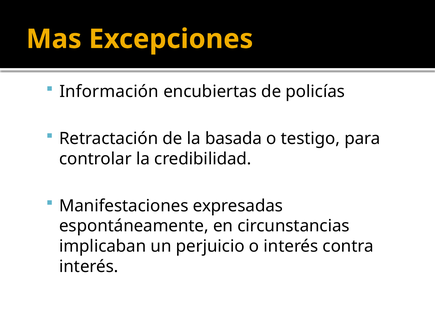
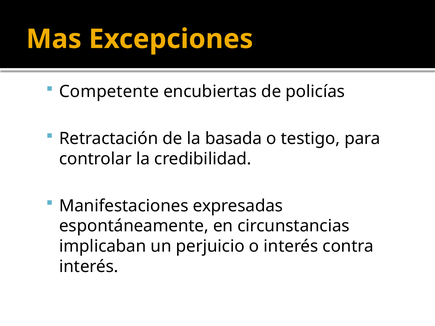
Información: Información -> Competente
